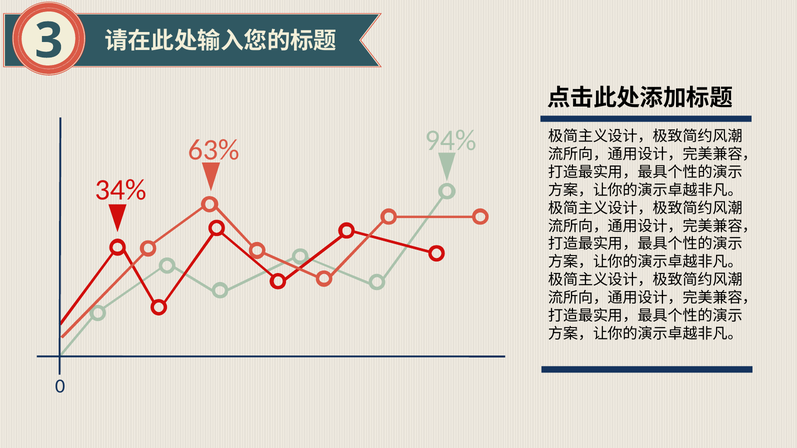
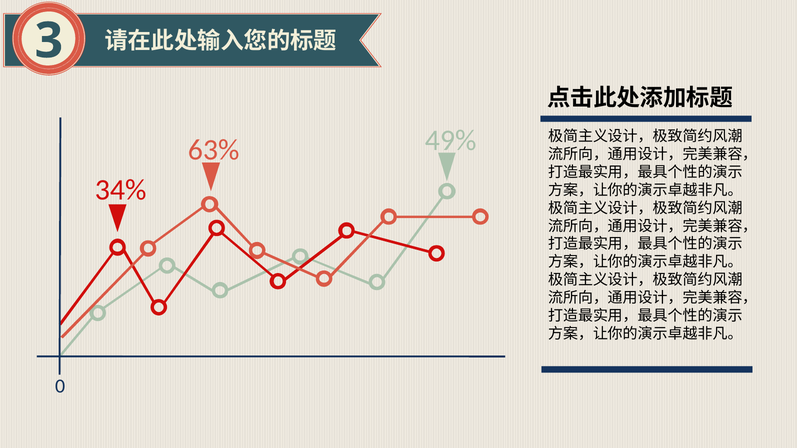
94%: 94% -> 49%
